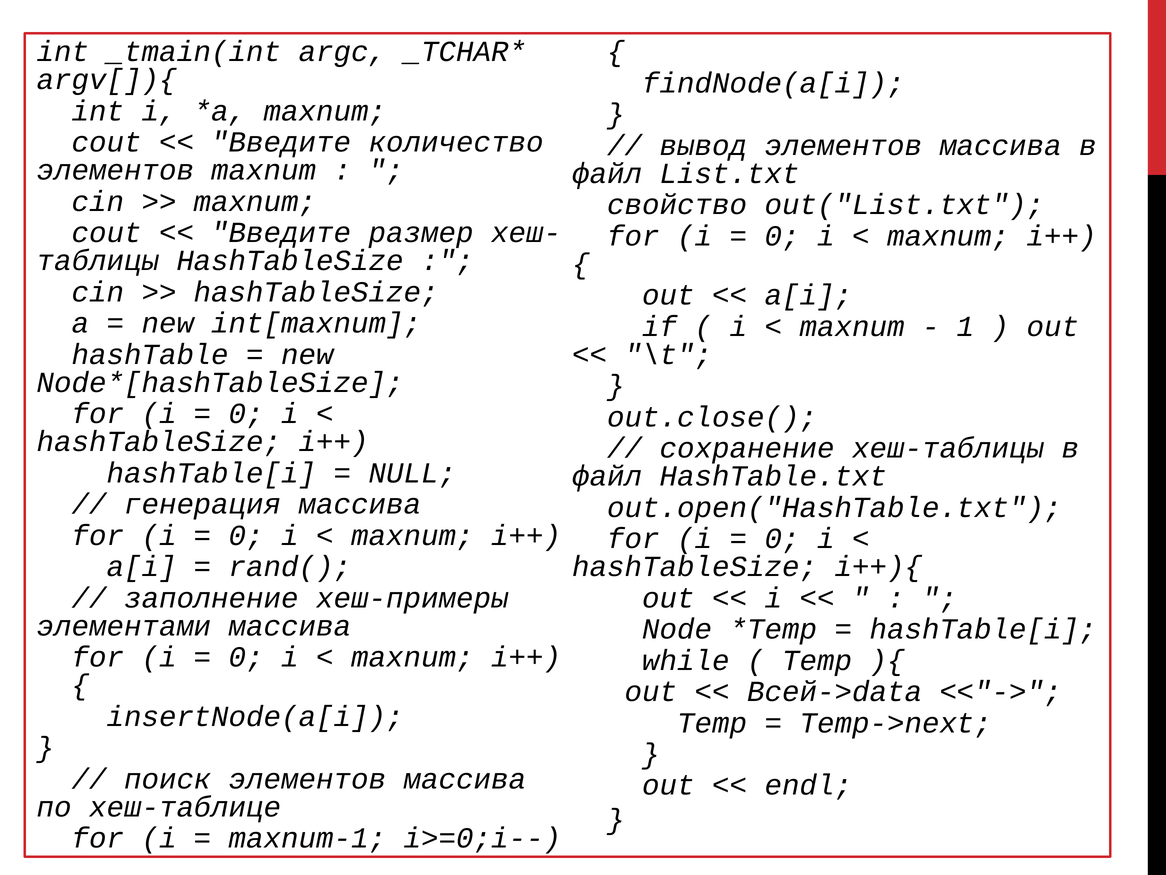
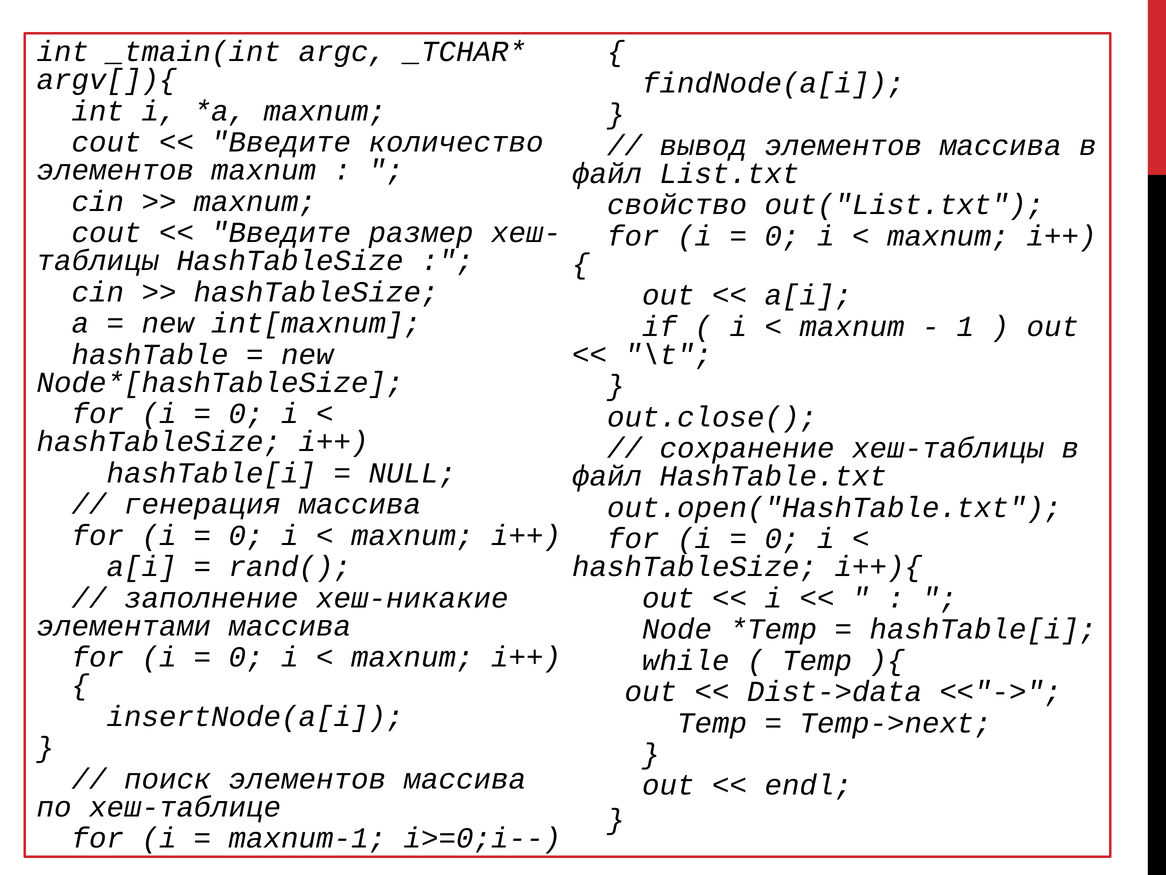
хеш-примеры: хеш-примеры -> хеш-никакие
Всей->data: Всей->data -> Dist->data
